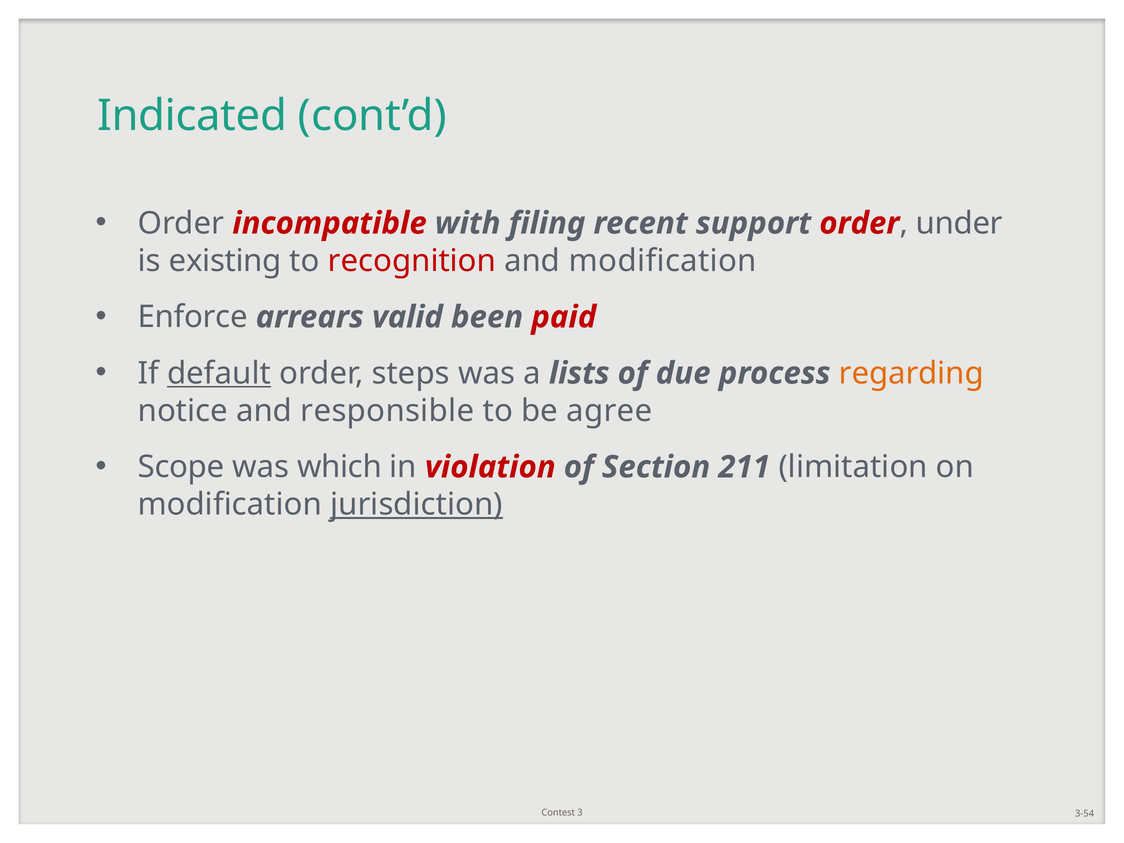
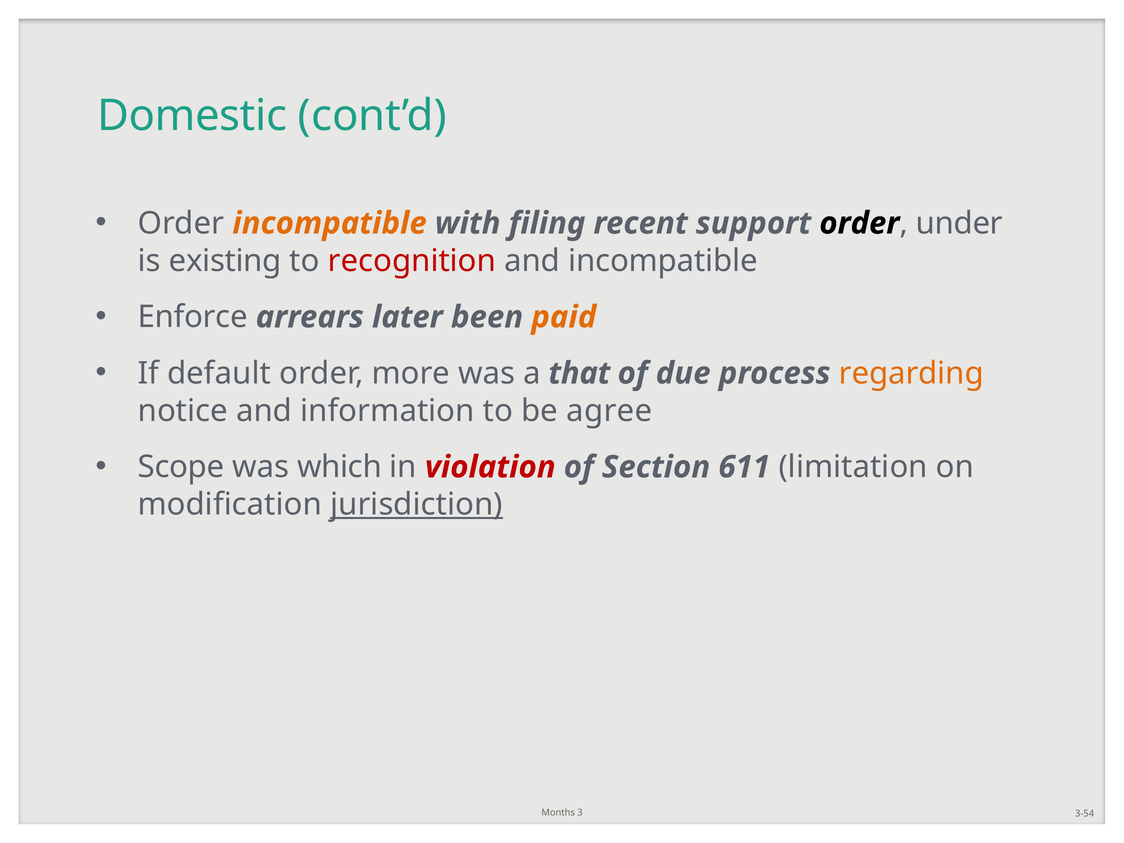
Indicated: Indicated -> Domestic
incompatible at (330, 223) colour: red -> orange
order at (859, 223) colour: red -> black
and modification: modification -> incompatible
valid: valid -> later
paid colour: red -> orange
default underline: present -> none
steps: steps -> more
lists: lists -> that
responsible: responsible -> information
211: 211 -> 611
Contest: Contest -> Months
